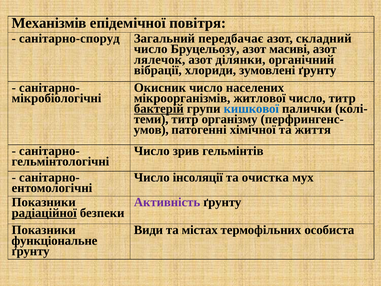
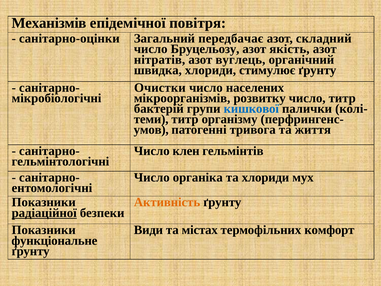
санітарно-споруд: санітарно-споруд -> санітарно-оцінки
масиві: масиві -> якість
лялечок: лялечок -> нітратів
ділянки: ділянки -> вуглець
вібрації: вібрації -> швидка
зумовлені: зумовлені -> стимулює
Окисник: Окисник -> Очистки
житлової: житлової -> розвитку
бактерій underline: present -> none
хімічної: хімічної -> тривога
зрив: зрив -> клен
інсоляції: інсоляції -> органіка
та очистка: очистка -> хлориди
Активність colour: purple -> orange
особиста: особиста -> комфорт
